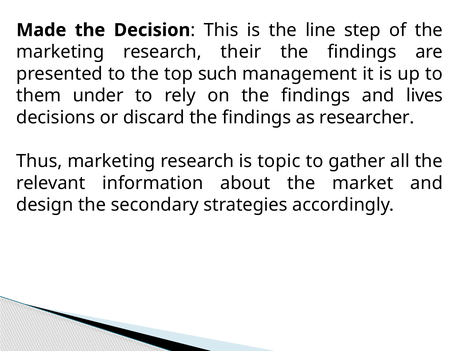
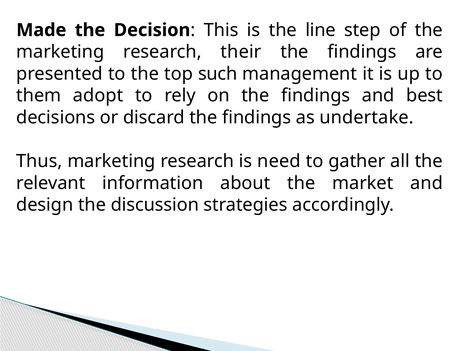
under: under -> adopt
lives: lives -> best
researcher: researcher -> undertake
topic: topic -> need
secondary: secondary -> discussion
